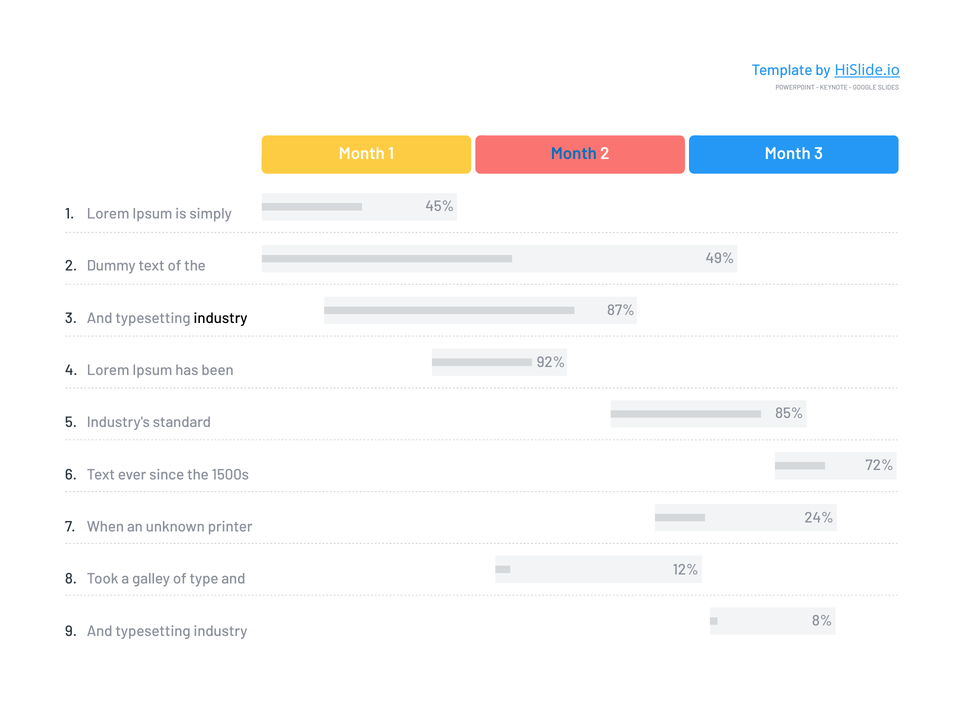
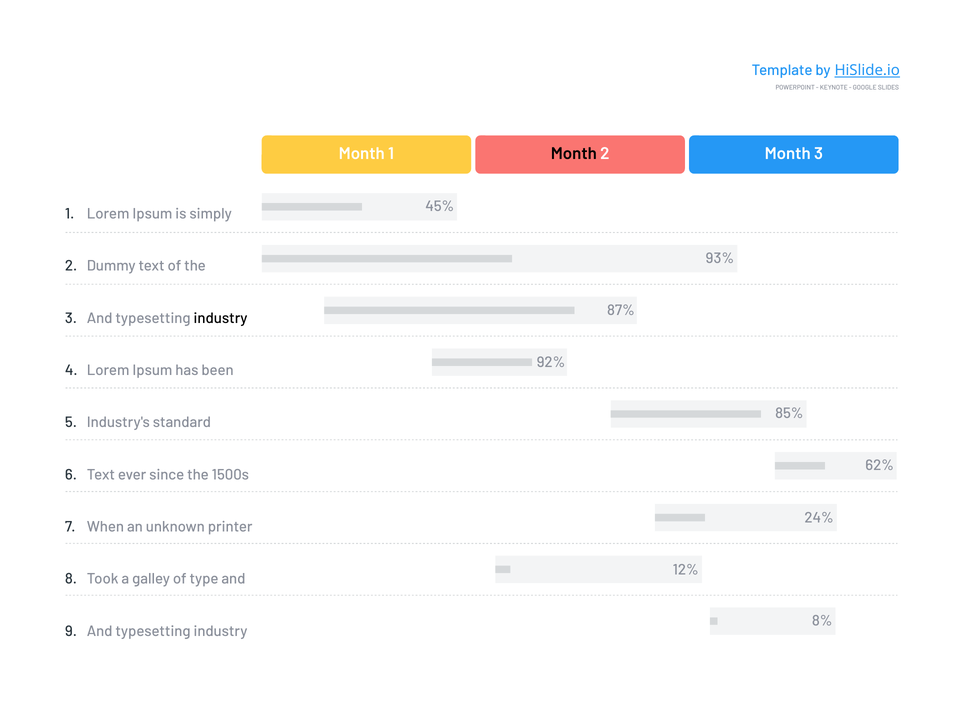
Month at (574, 154) colour: blue -> black
49%: 49% -> 93%
72%: 72% -> 62%
